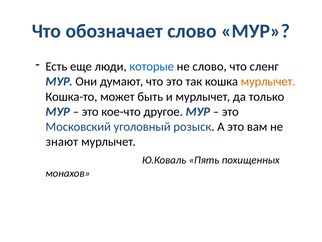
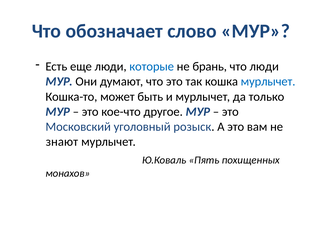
не слово: слово -> брань
что сленг: сленг -> люди
мурлычет at (268, 81) colour: orange -> blue
